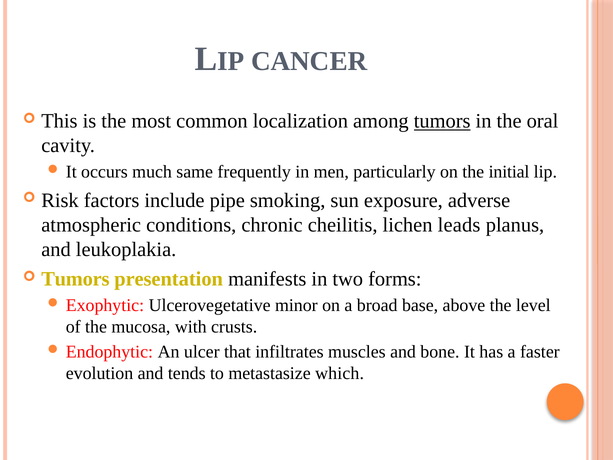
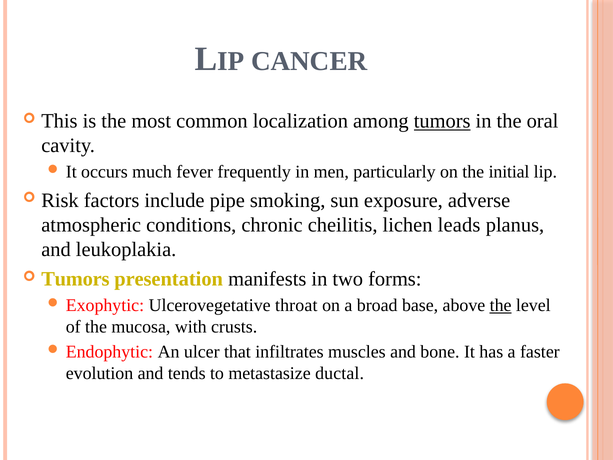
same: same -> fever
minor: minor -> throat
the at (501, 305) underline: none -> present
which: which -> ductal
